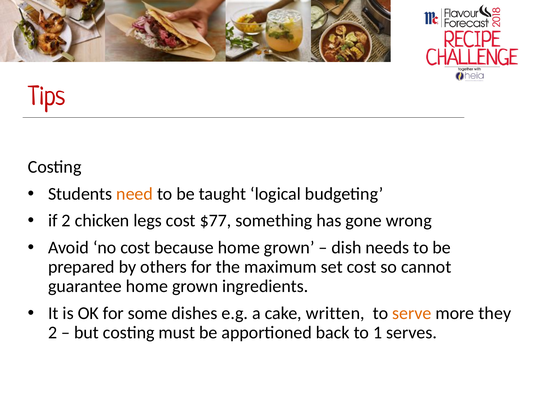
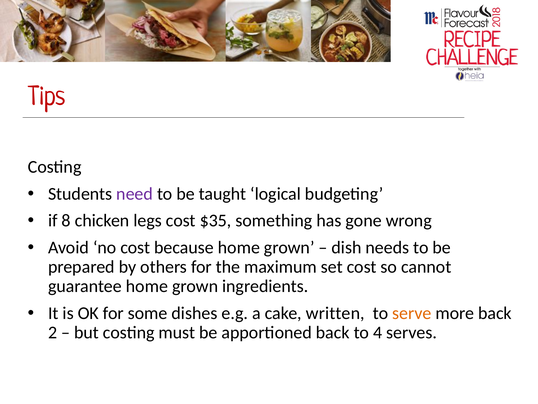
need colour: orange -> purple
if 2: 2 -> 8
$77: $77 -> $35
more they: they -> back
1: 1 -> 4
